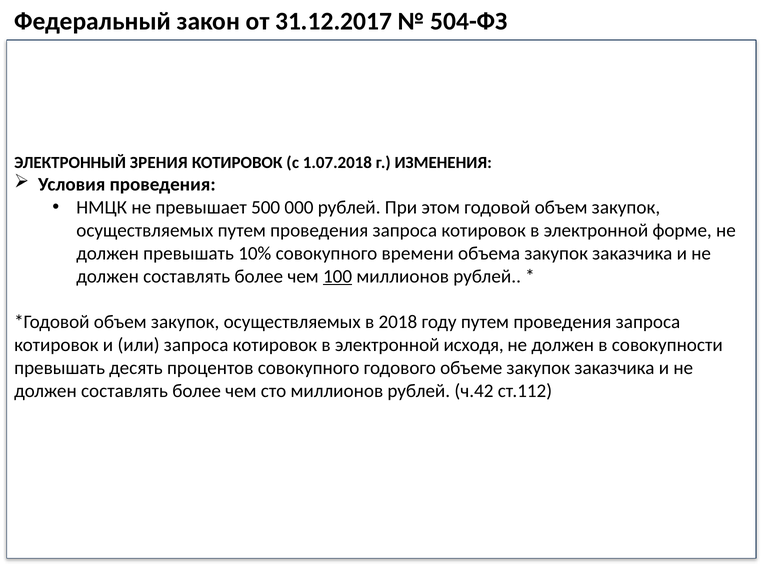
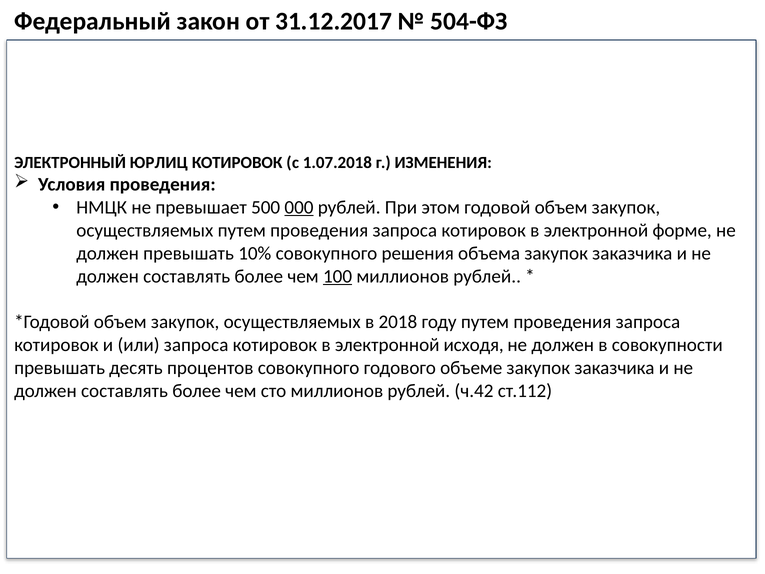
ЗРЕНИЯ: ЗРЕНИЯ -> ЮРЛИЦ
000 underline: none -> present
времени: времени -> решения
